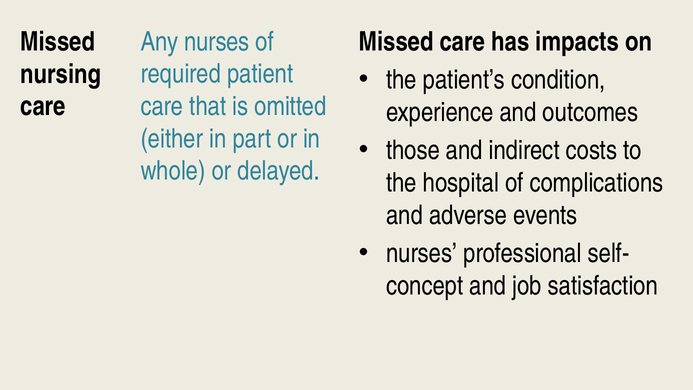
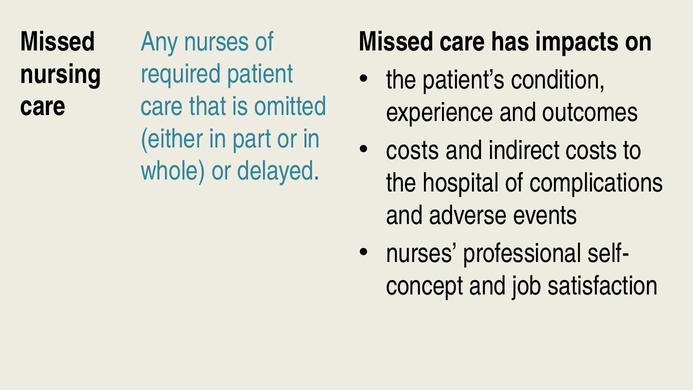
those at (413, 150): those -> costs
